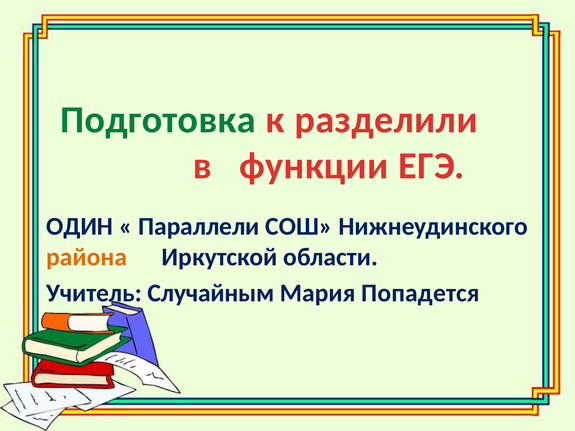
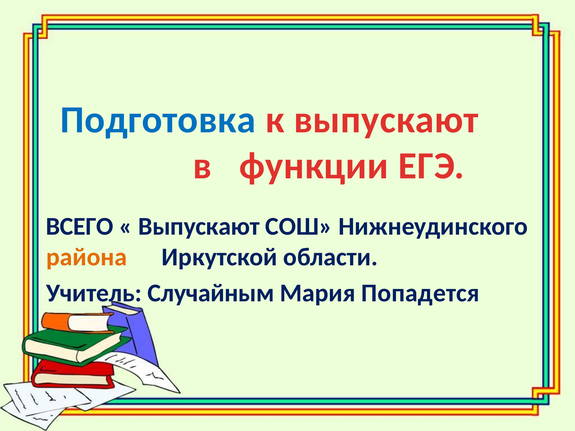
Подготовка colour: green -> blue
к разделили: разделили -> выпускают
ОДИН: ОДИН -> ВСЕГО
Параллели at (199, 227): Параллели -> Выпускают
